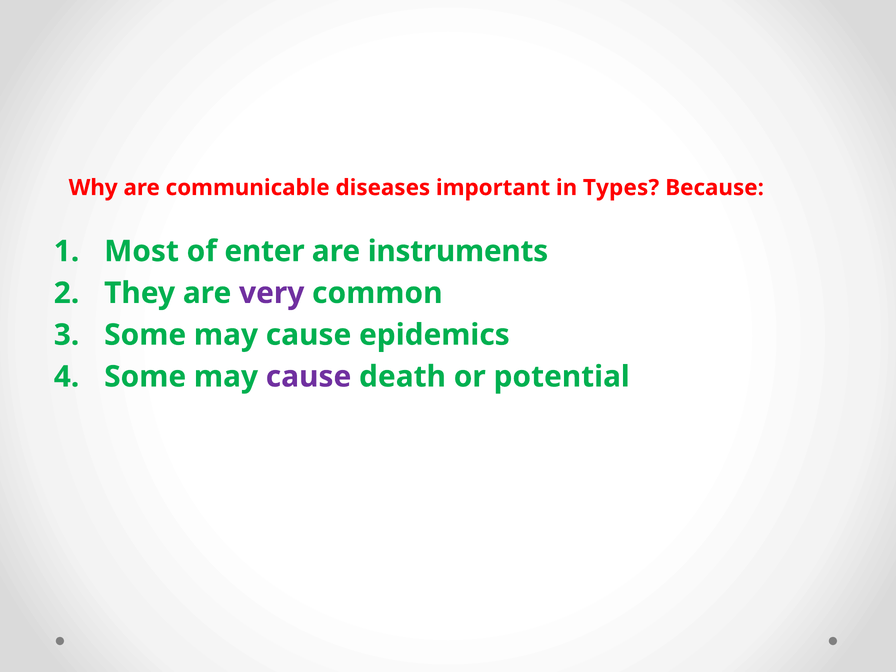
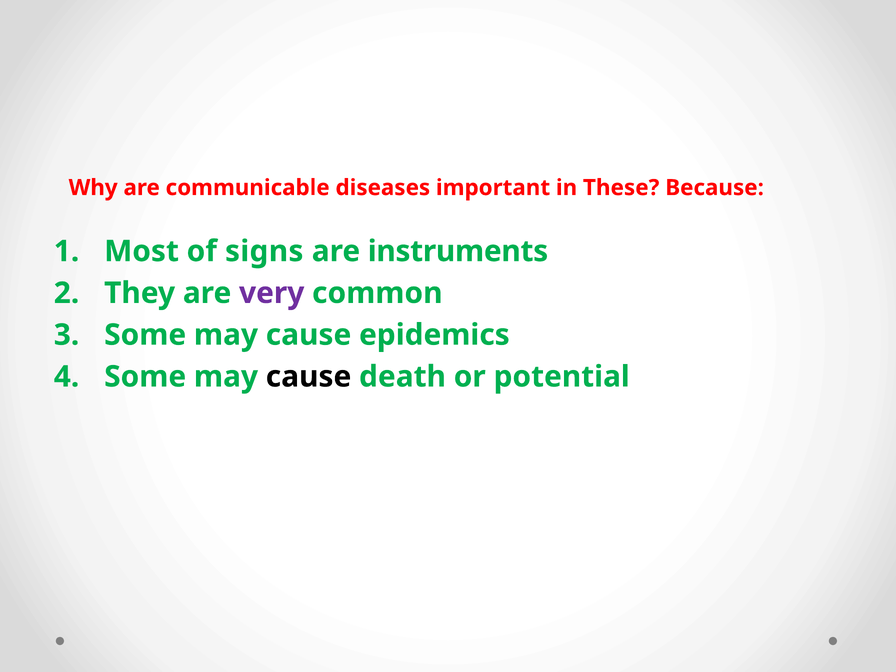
Types: Types -> These
enter: enter -> signs
cause at (309, 377) colour: purple -> black
